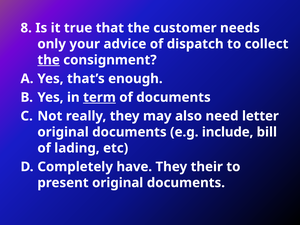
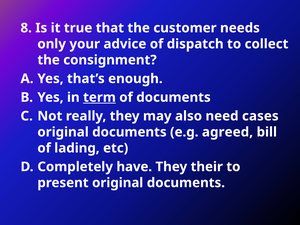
the at (49, 60) underline: present -> none
letter: letter -> cases
include: include -> agreed
